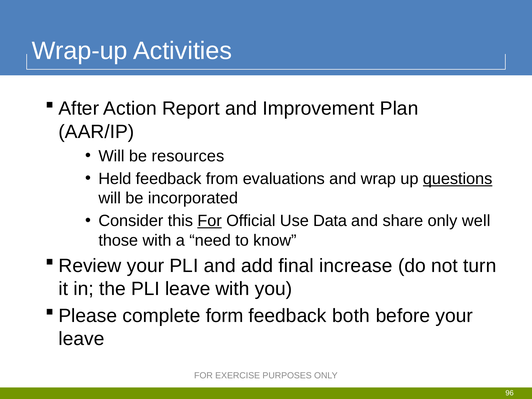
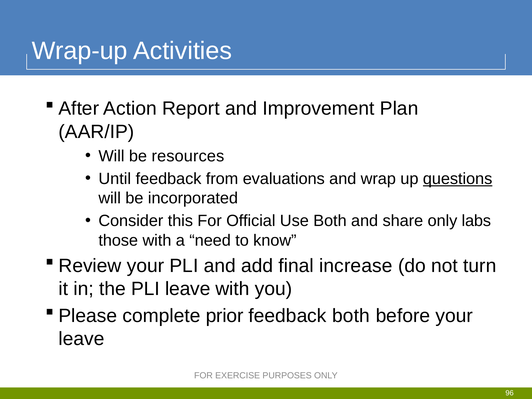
Held: Held -> Until
For at (210, 221) underline: present -> none
Use Data: Data -> Both
well: well -> labs
form: form -> prior
